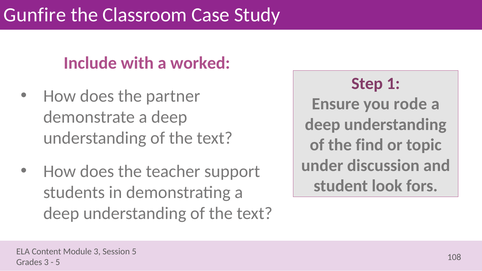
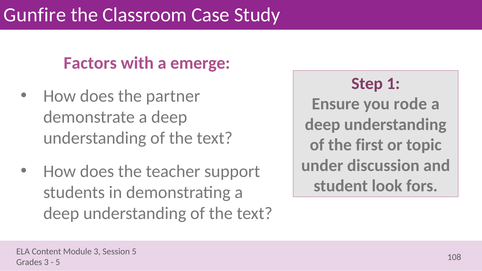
Include: Include -> Factors
worked: worked -> emerge
find: find -> first
